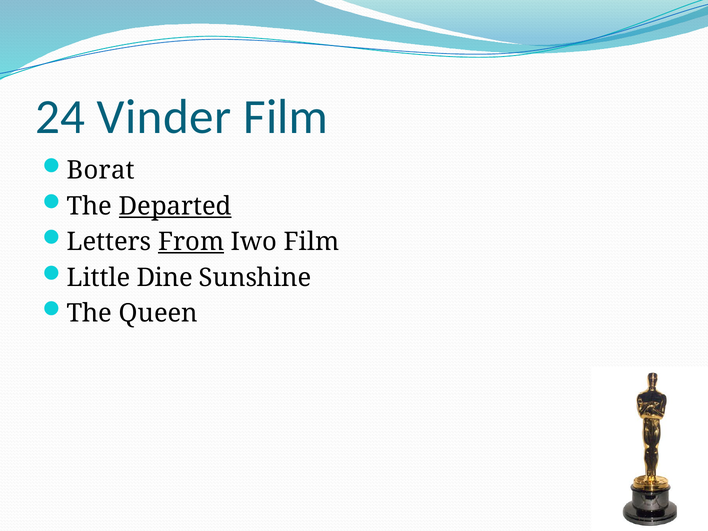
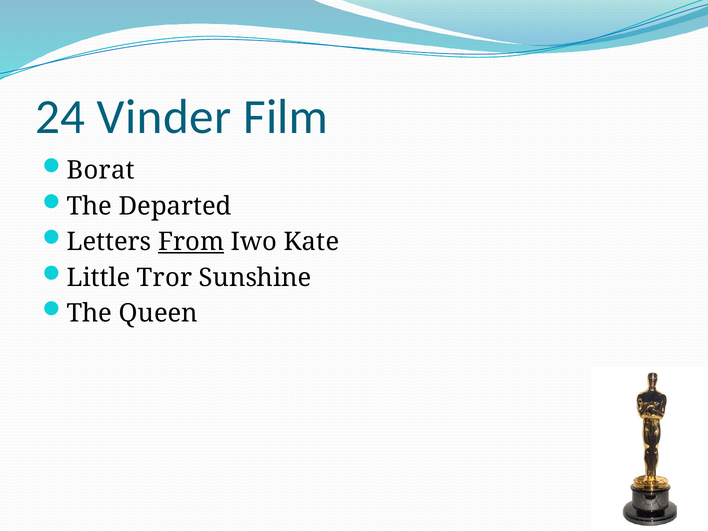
Departed underline: present -> none
Iwo Film: Film -> Kate
Dine: Dine -> Tror
